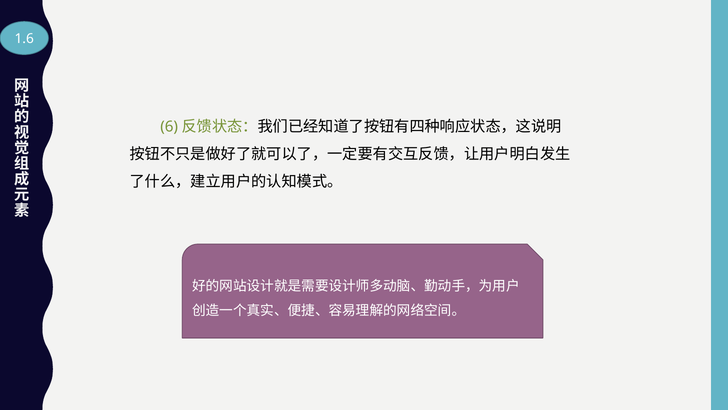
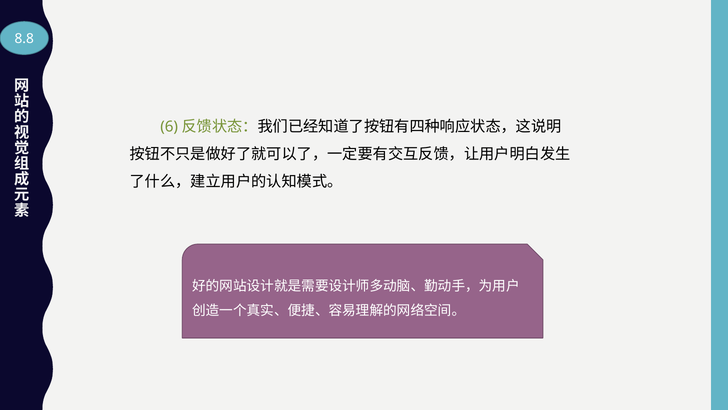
1.6: 1.6 -> 8.8
